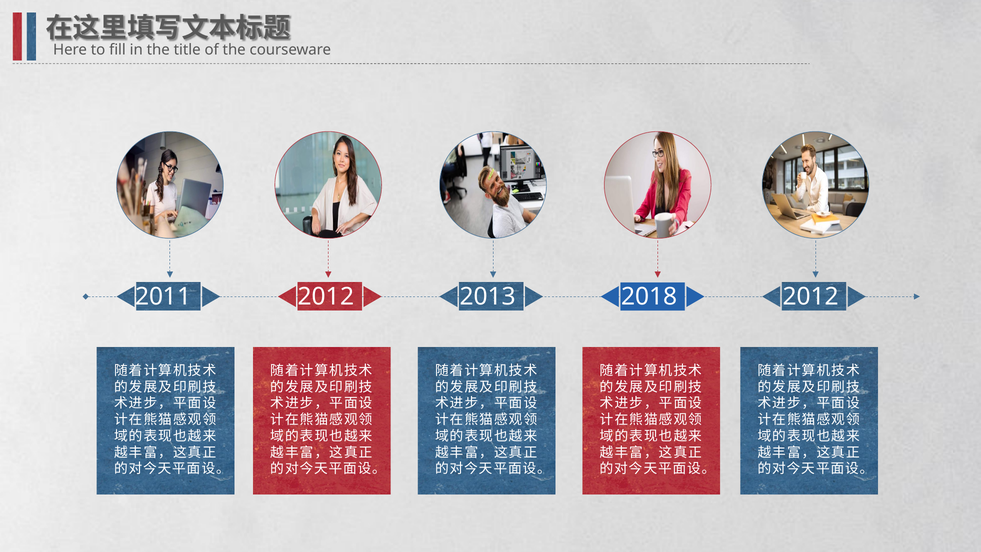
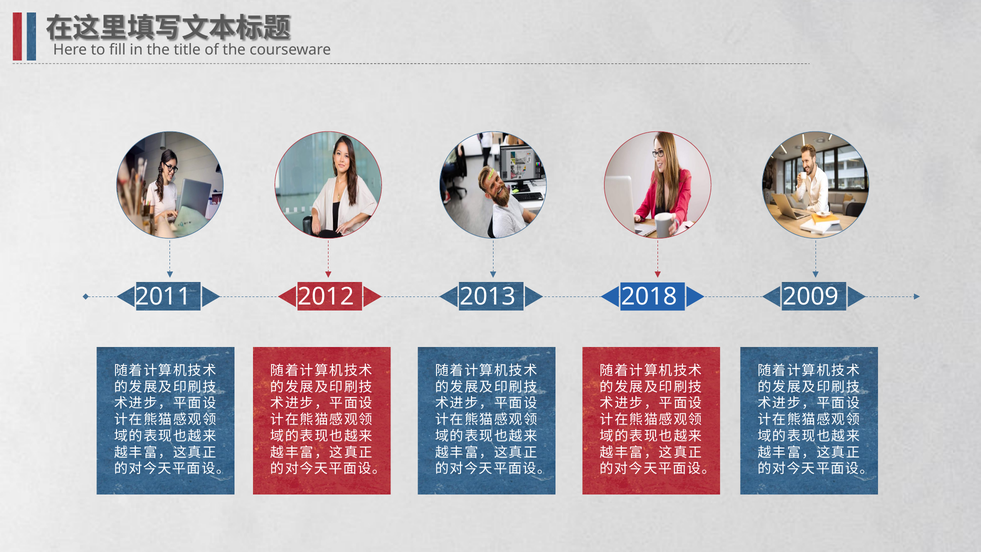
2018 2012: 2012 -> 2009
